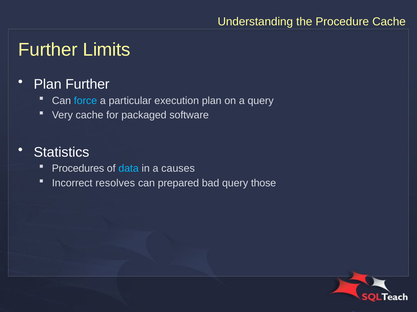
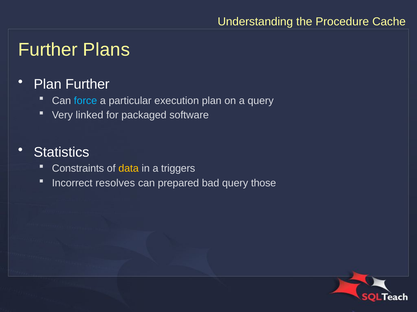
Limits: Limits -> Plans
Very cache: cache -> linked
Procedures: Procedures -> Constraints
data colour: light blue -> yellow
causes: causes -> triggers
